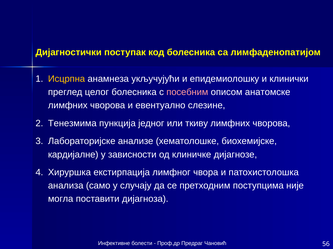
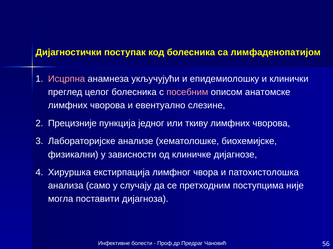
Исцрпна colour: yellow -> pink
Тенезмима: Тенезмима -> Прецизније
кардијалне: кардијалне -> физикални
